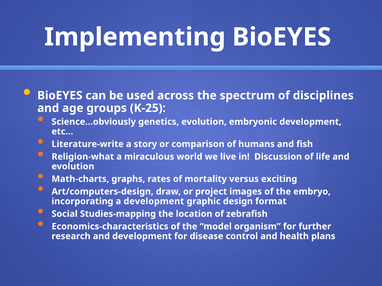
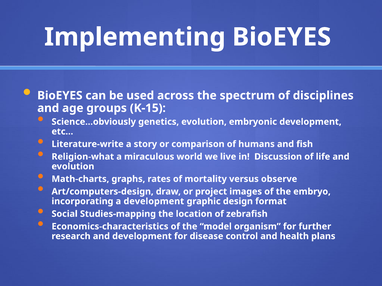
K-25: K-25 -> K-15
exciting: exciting -> observe
